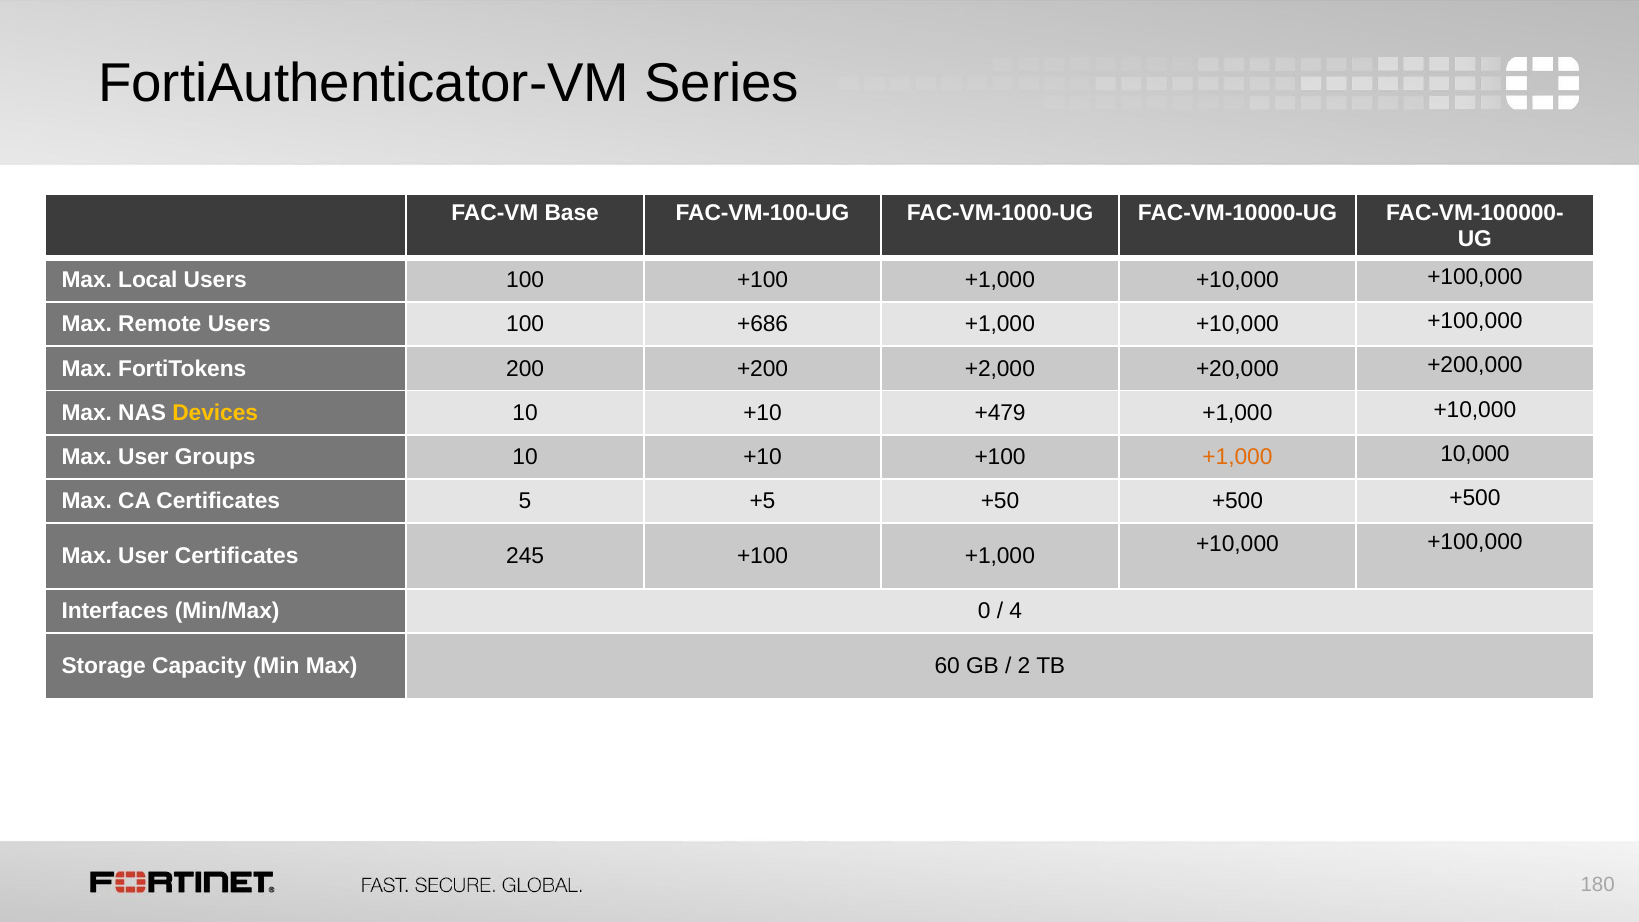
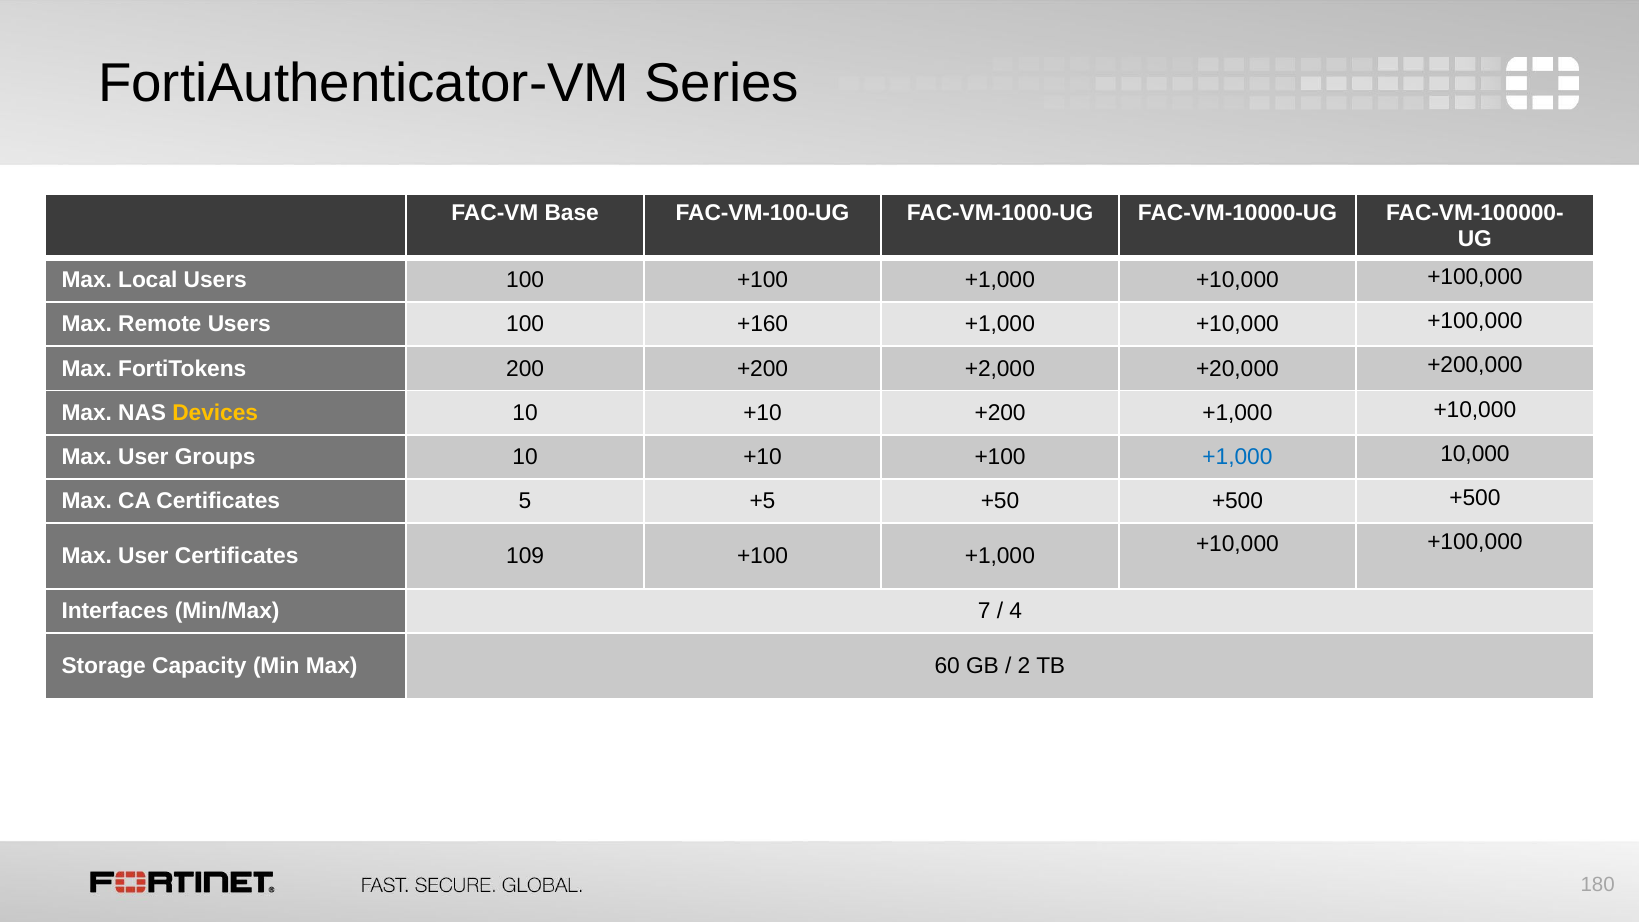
+686: +686 -> +160
+10 +479: +479 -> +200
+1,000 at (1237, 457) colour: orange -> blue
245: 245 -> 109
0: 0 -> 7
